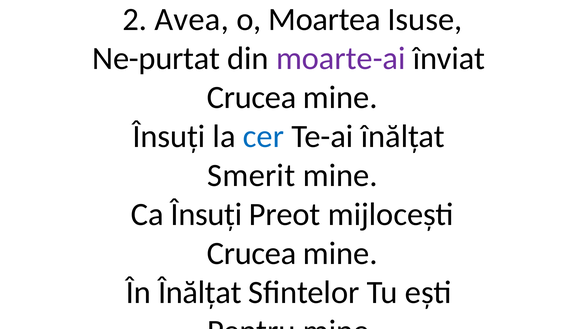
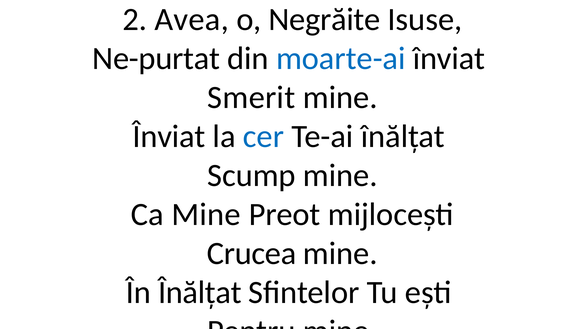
Moartea: Moartea -> Negrăite
moarte-ai colour: purple -> blue
Crucea at (252, 98): Crucea -> Smerit
Însuți at (169, 137): Însuți -> Înviat
Smerit: Smerit -> Scump
Ca Însuți: Însuți -> Mine
